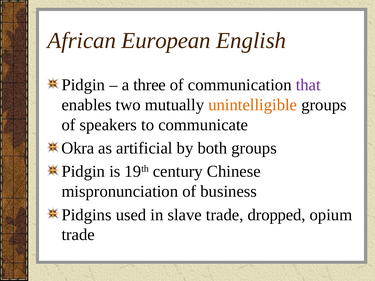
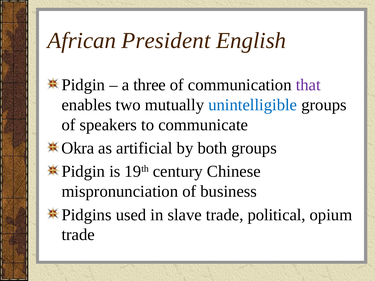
European: European -> President
unintelligible colour: orange -> blue
dropped: dropped -> political
